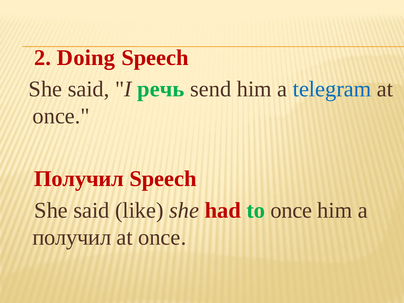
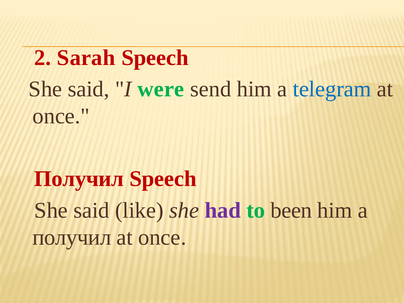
Doing: Doing -> Sarah
речь: речь -> were
had colour: red -> purple
to once: once -> been
